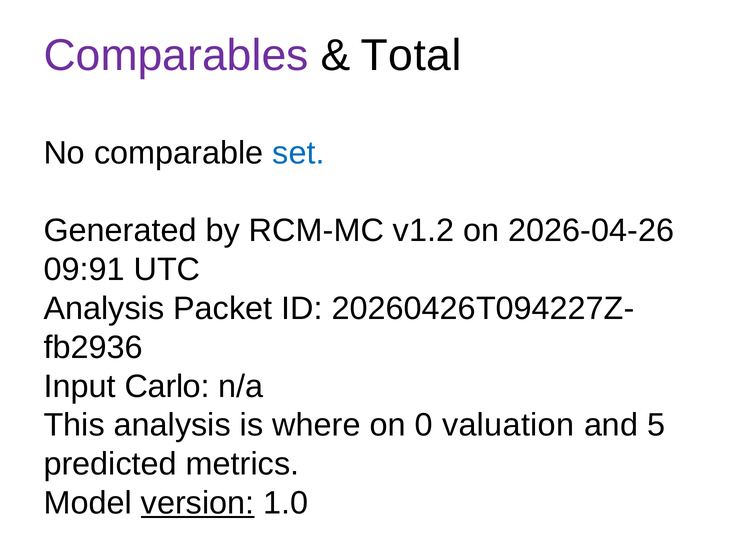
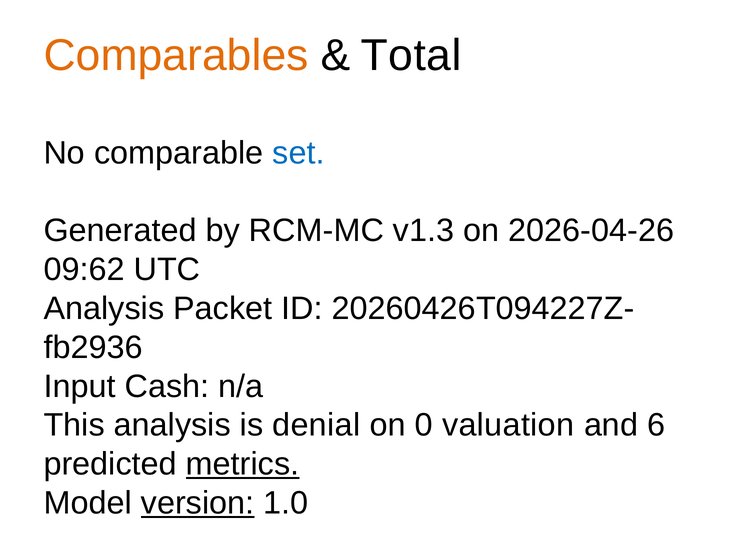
Comparables colour: purple -> orange
v1.2: v1.2 -> v1.3
09:91: 09:91 -> 09:62
Carlo: Carlo -> Cash
where: where -> denial
5: 5 -> 6
metrics underline: none -> present
